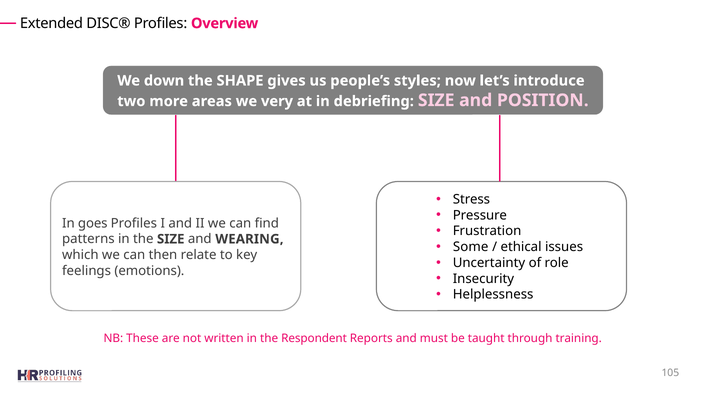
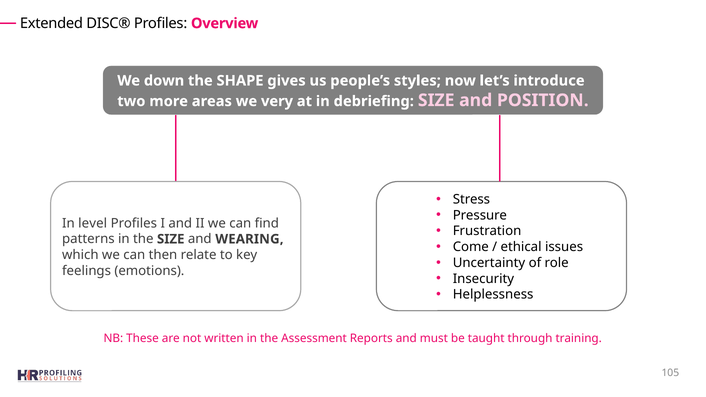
goes: goes -> level
Some: Some -> Come
Respondent: Respondent -> Assessment
